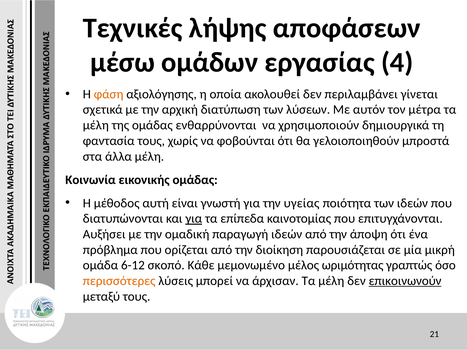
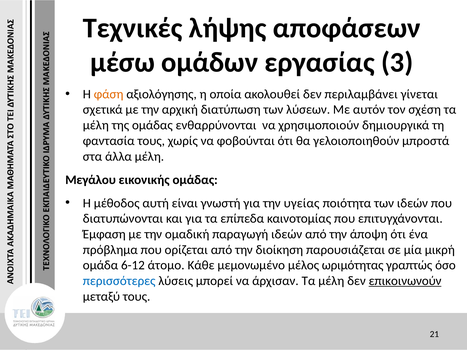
4: 4 -> 3
μέτρα: μέτρα -> σχέση
Κοινωνία: Κοινωνία -> Μεγάλου
για at (194, 219) underline: present -> none
Αυξήσει: Αυξήσει -> Έμφαση
σκοπό: σκοπό -> άτομο
περισσότερες colour: orange -> blue
